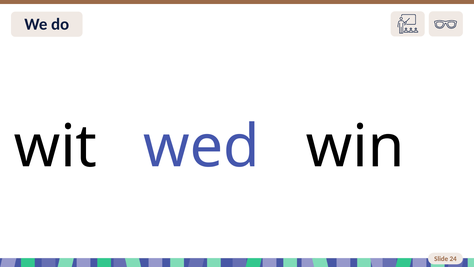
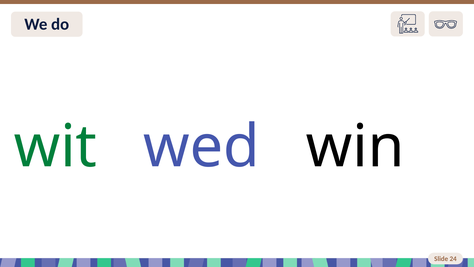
wit colour: black -> green
